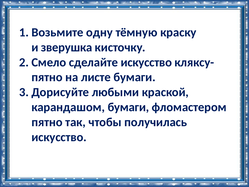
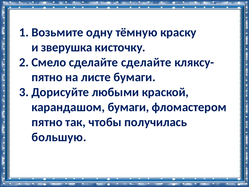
сделайте искусство: искусство -> сделайте
искусство at (59, 137): искусство -> большую
